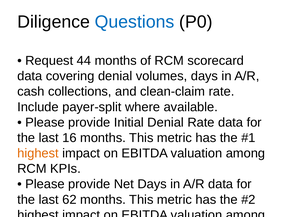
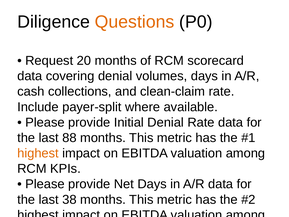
Questions colour: blue -> orange
44: 44 -> 20
16: 16 -> 88
62: 62 -> 38
